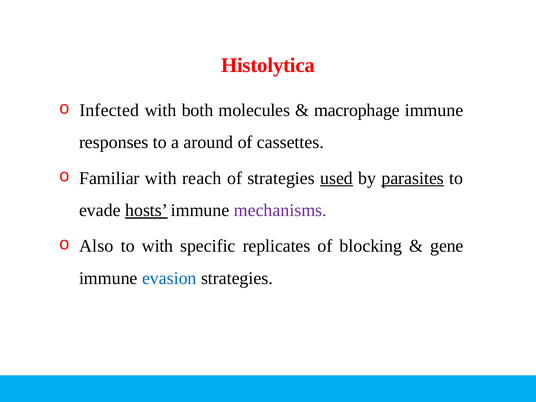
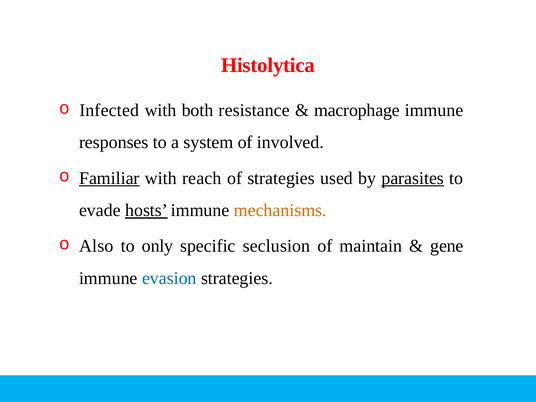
molecules: molecules -> resistance
around: around -> system
cassettes: cassettes -> involved
Familiar underline: none -> present
used underline: present -> none
mechanisms colour: purple -> orange
to with: with -> only
replicates: replicates -> seclusion
blocking: blocking -> maintain
